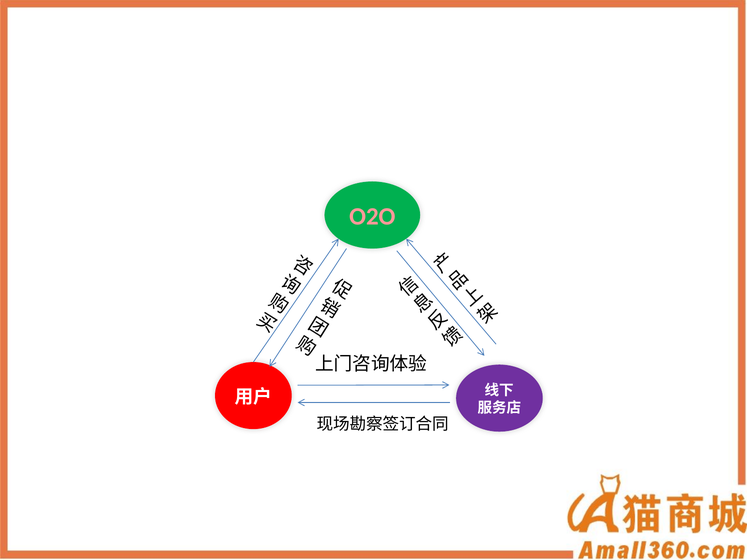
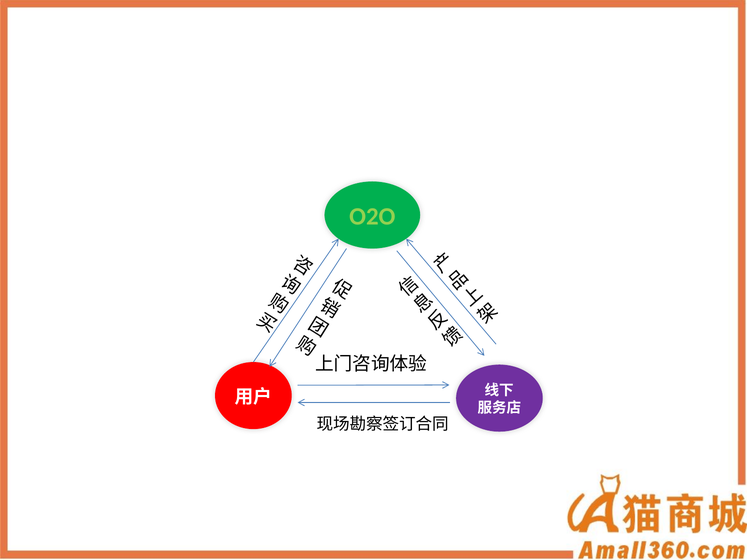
O2O colour: pink -> light green
